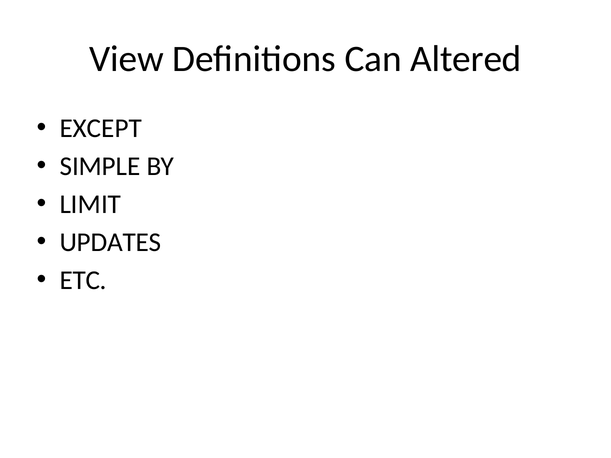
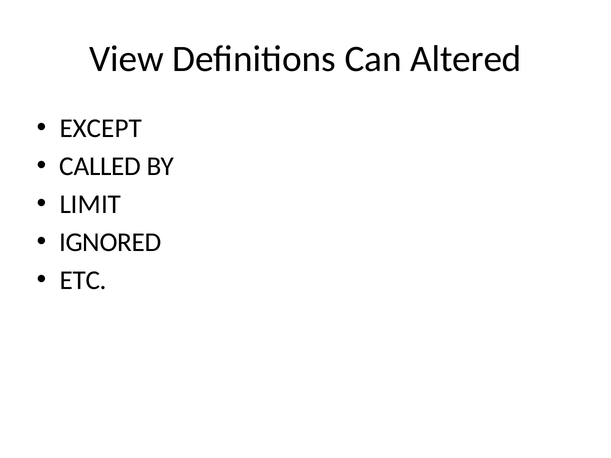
SIMPLE: SIMPLE -> CALLED
UPDATES: UPDATES -> IGNORED
